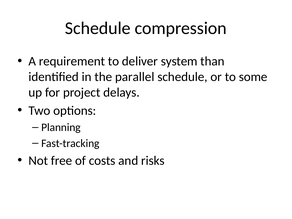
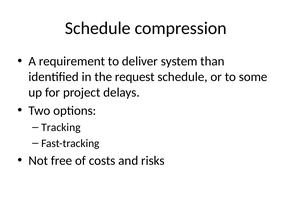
parallel: parallel -> request
Planning: Planning -> Tracking
